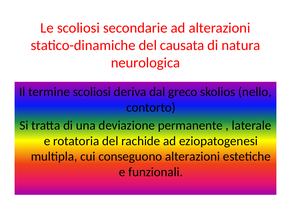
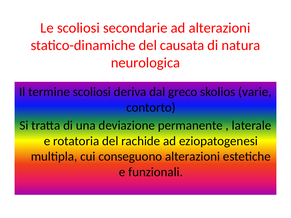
nello: nello -> varie
